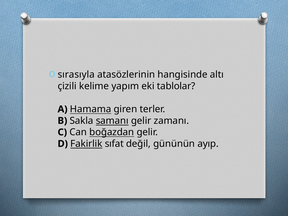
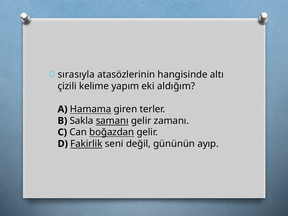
tablolar: tablolar -> aldığım
sıfat: sıfat -> seni
